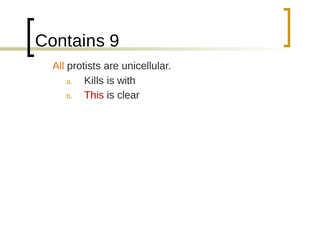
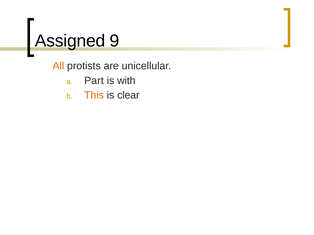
Contains: Contains -> Assigned
Kills: Kills -> Part
This colour: red -> orange
